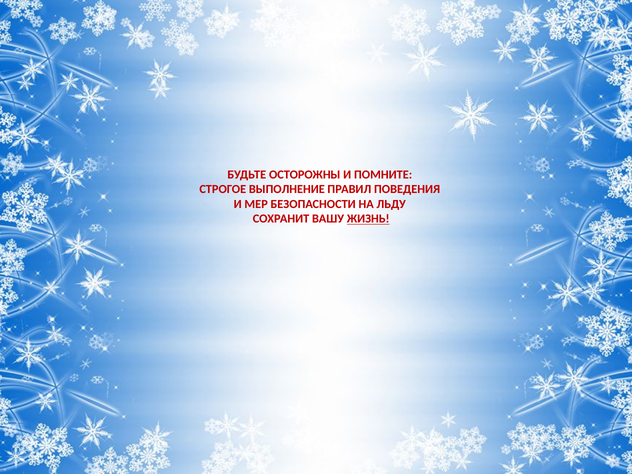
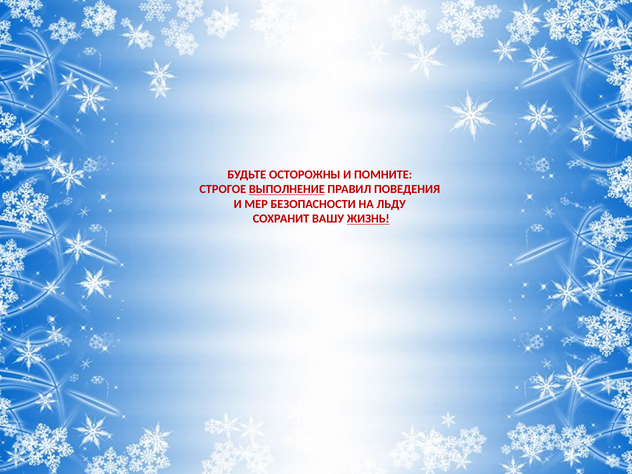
ВЫПОЛНЕНИЕ underline: none -> present
